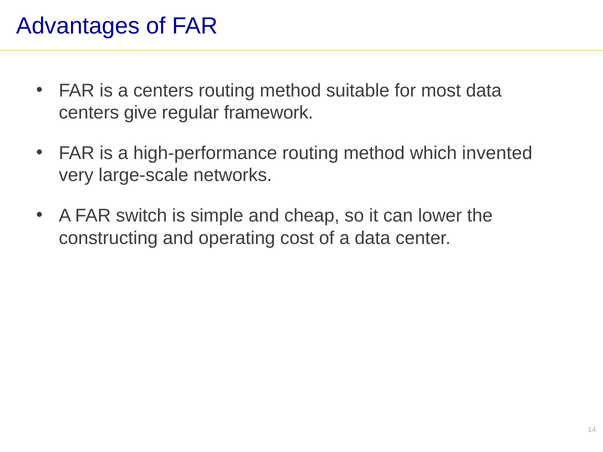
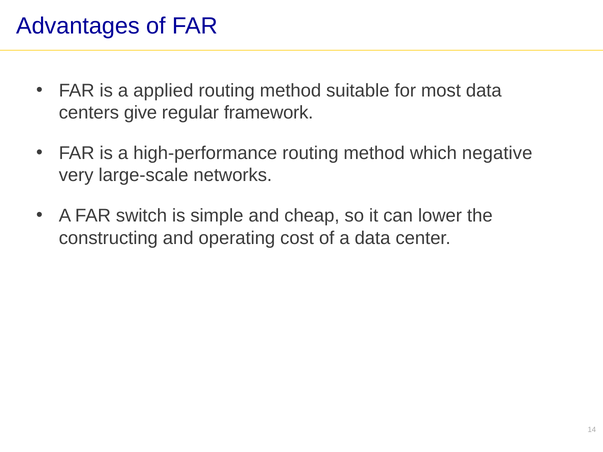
a centers: centers -> applied
invented: invented -> negative
